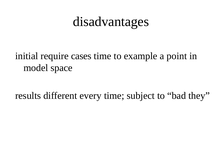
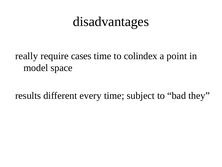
initial: initial -> really
example: example -> colindex
